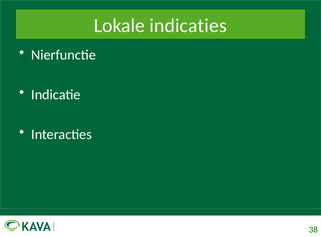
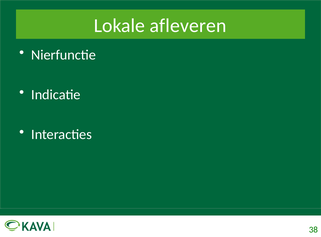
indicaties: indicaties -> afleveren
